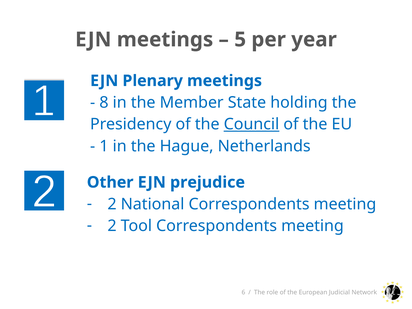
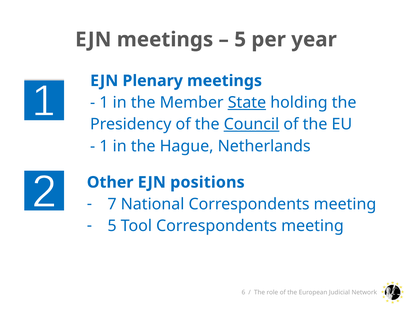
8 at (104, 103): 8 -> 1
State underline: none -> present
prejudice: prejudice -> positions
2 at (112, 204): 2 -> 7
2 at (112, 226): 2 -> 5
